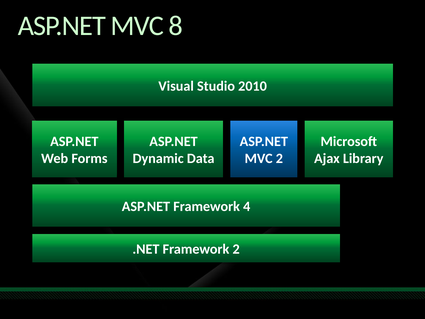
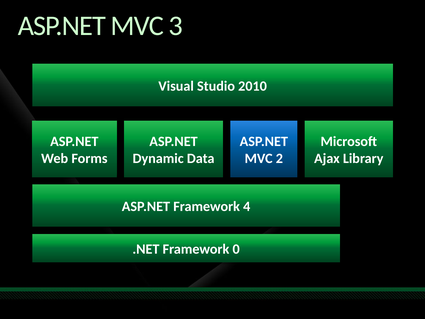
8: 8 -> 3
Framework 2: 2 -> 0
